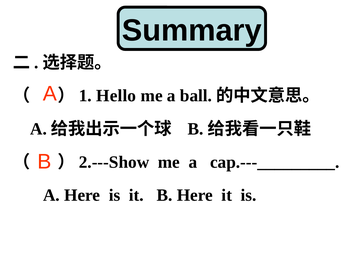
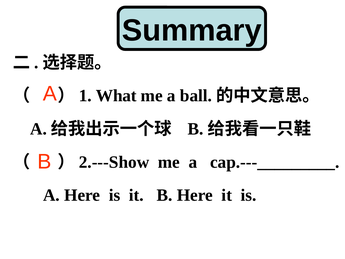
Hello: Hello -> What
